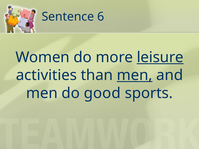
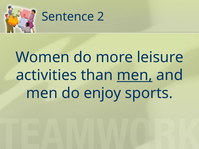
6: 6 -> 2
leisure underline: present -> none
good: good -> enjoy
